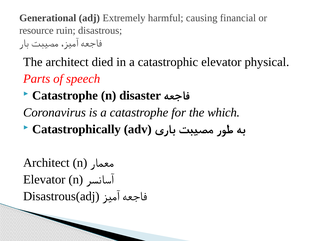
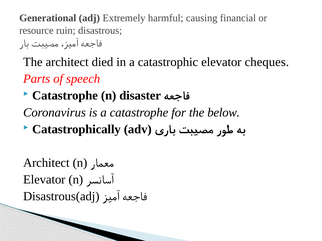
physical: physical -> cheques
which: which -> below
